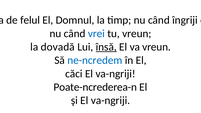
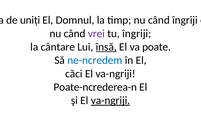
felul: felul -> uniți
vrei colour: blue -> purple
tu vreun: vreun -> îngriji
dovadă: dovadă -> cântare
va vreun: vreun -> poate
va-ngriji at (110, 101) underline: none -> present
